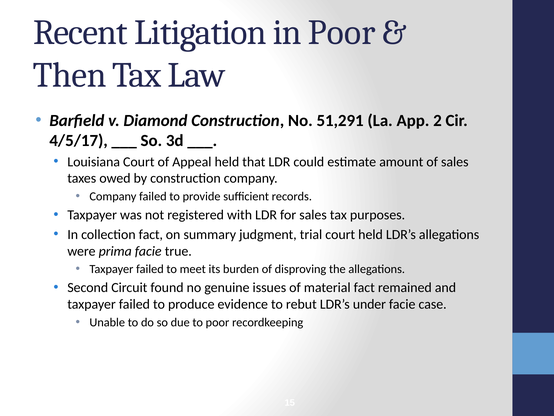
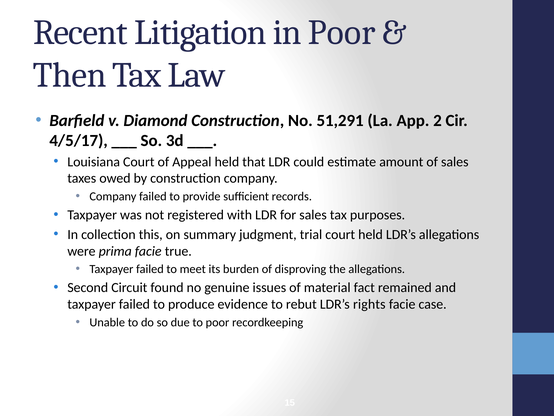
collection fact: fact -> this
under: under -> rights
